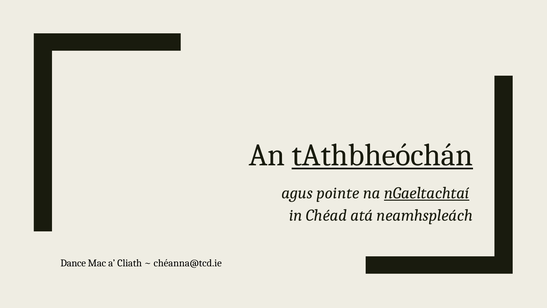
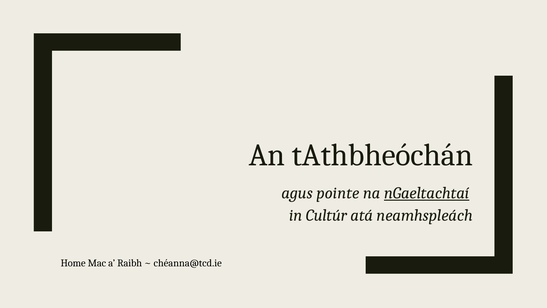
tAthbheóchán underline: present -> none
Chéad: Chéad -> Cultúr
Dance: Dance -> Home
Cliath: Cliath -> Raibh
